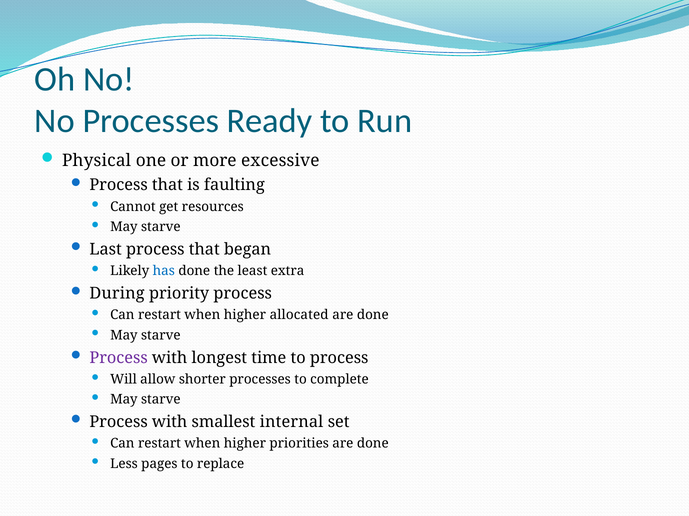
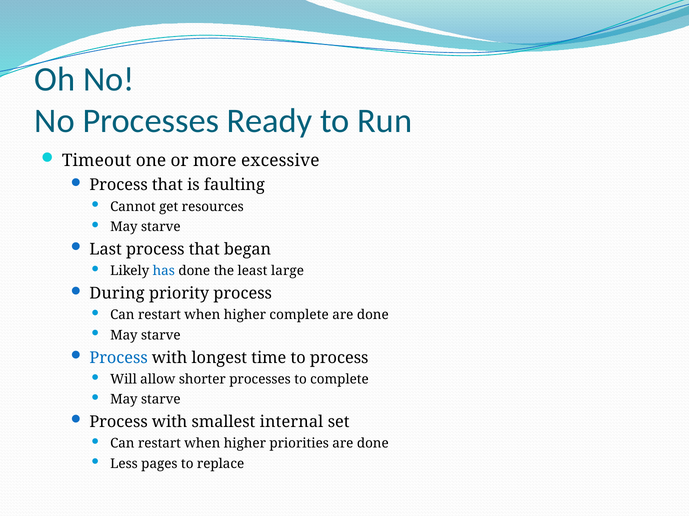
Physical: Physical -> Timeout
extra: extra -> large
higher allocated: allocated -> complete
Process at (119, 358) colour: purple -> blue
